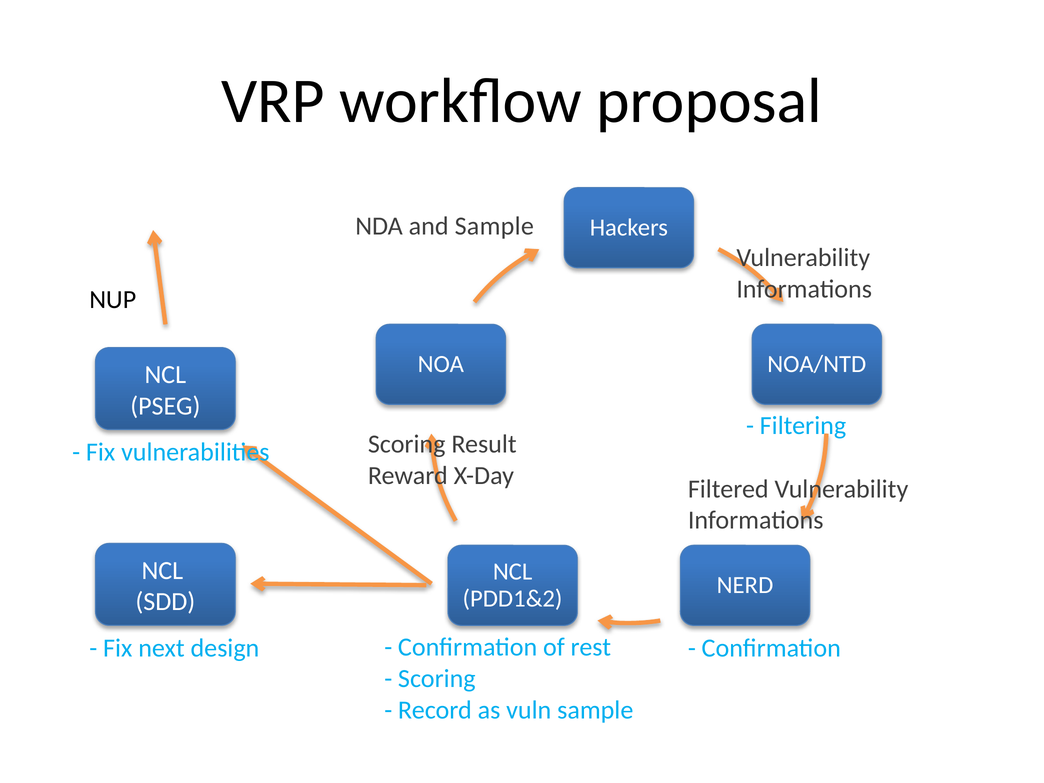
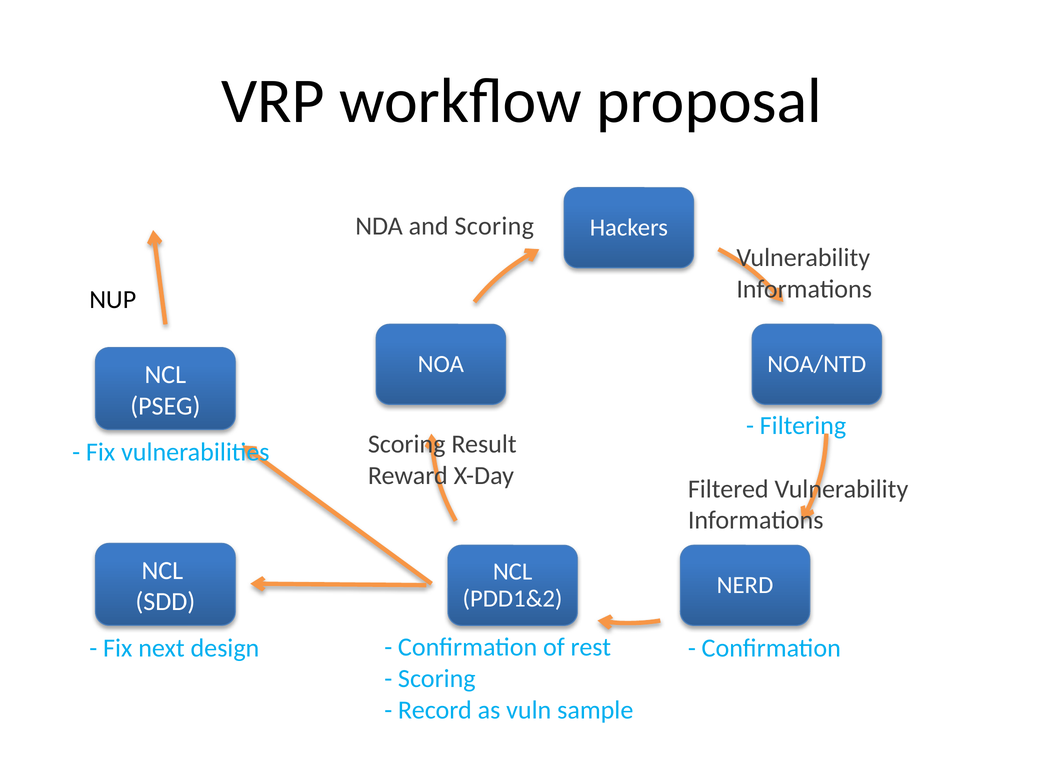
and Sample: Sample -> Scoring
